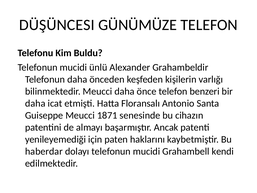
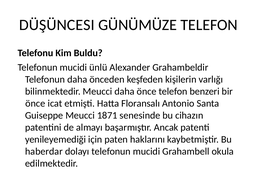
daha at (35, 103): daha -> önce
kendi: kendi -> okula
